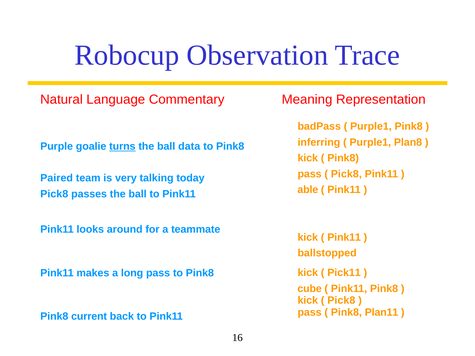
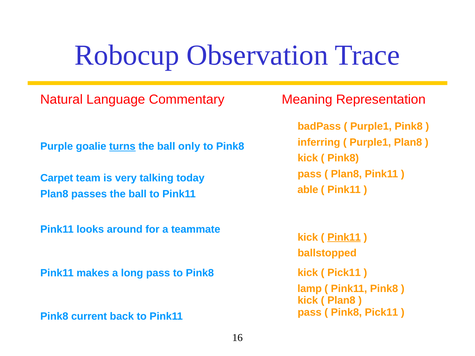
data: data -> only
Pick8 at (346, 174): Pick8 -> Plan8
Paired: Paired -> Carpet
Pick8 at (54, 194): Pick8 -> Plan8
Pink11 at (344, 237) underline: none -> present
cube: cube -> lamp
Pick8 at (341, 301): Pick8 -> Plan8
Pink8 Plan11: Plan11 -> Pick11
